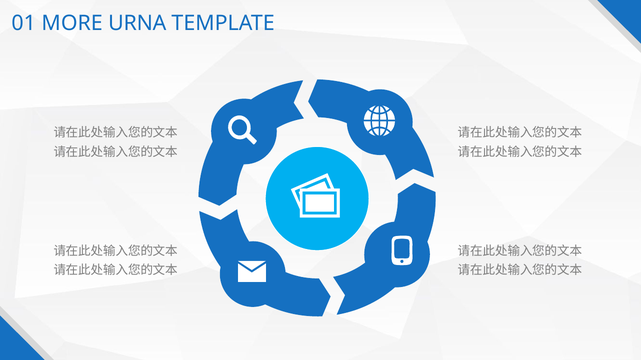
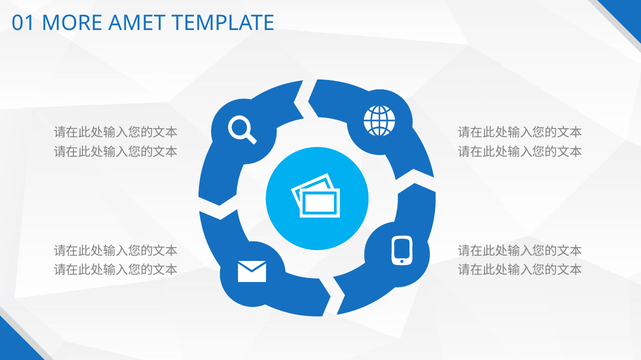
URNA: URNA -> AMET
